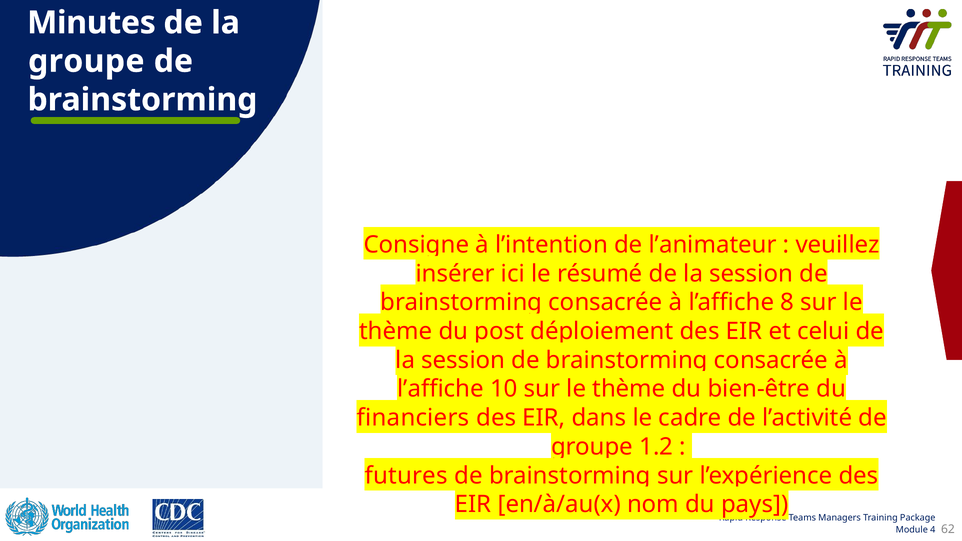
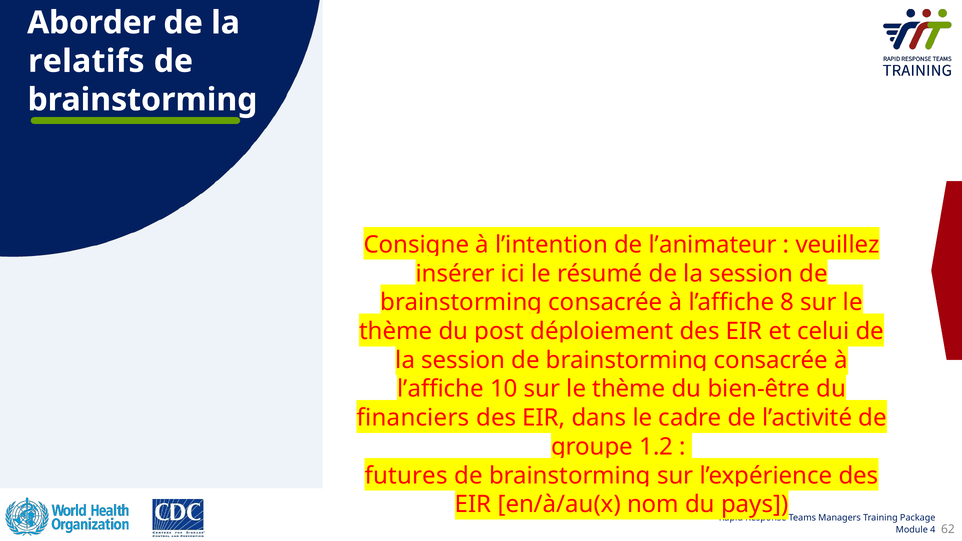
Minutes: Minutes -> Aborder
groupe at (86, 61): groupe -> relatifs
